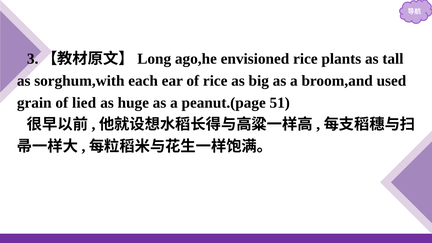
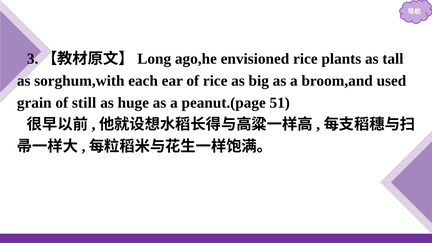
lied: lied -> still
